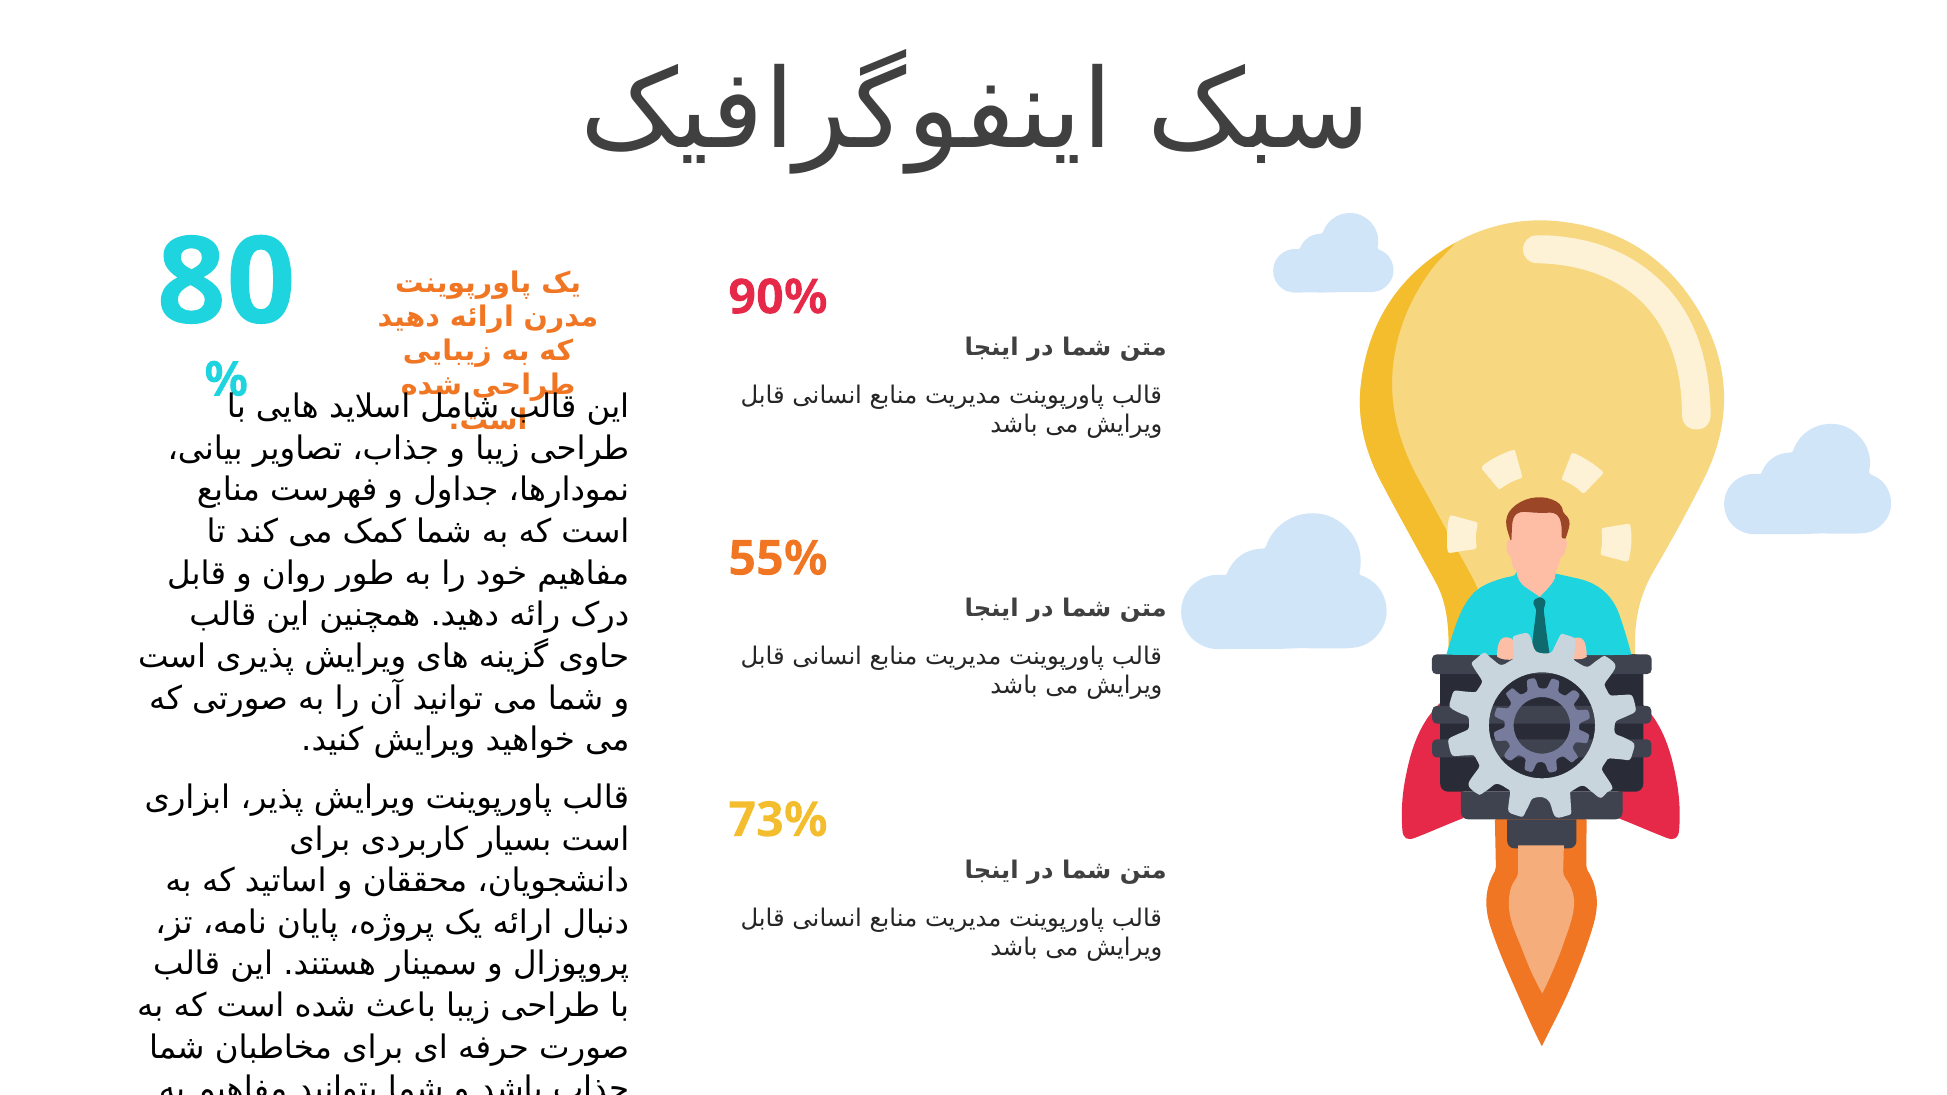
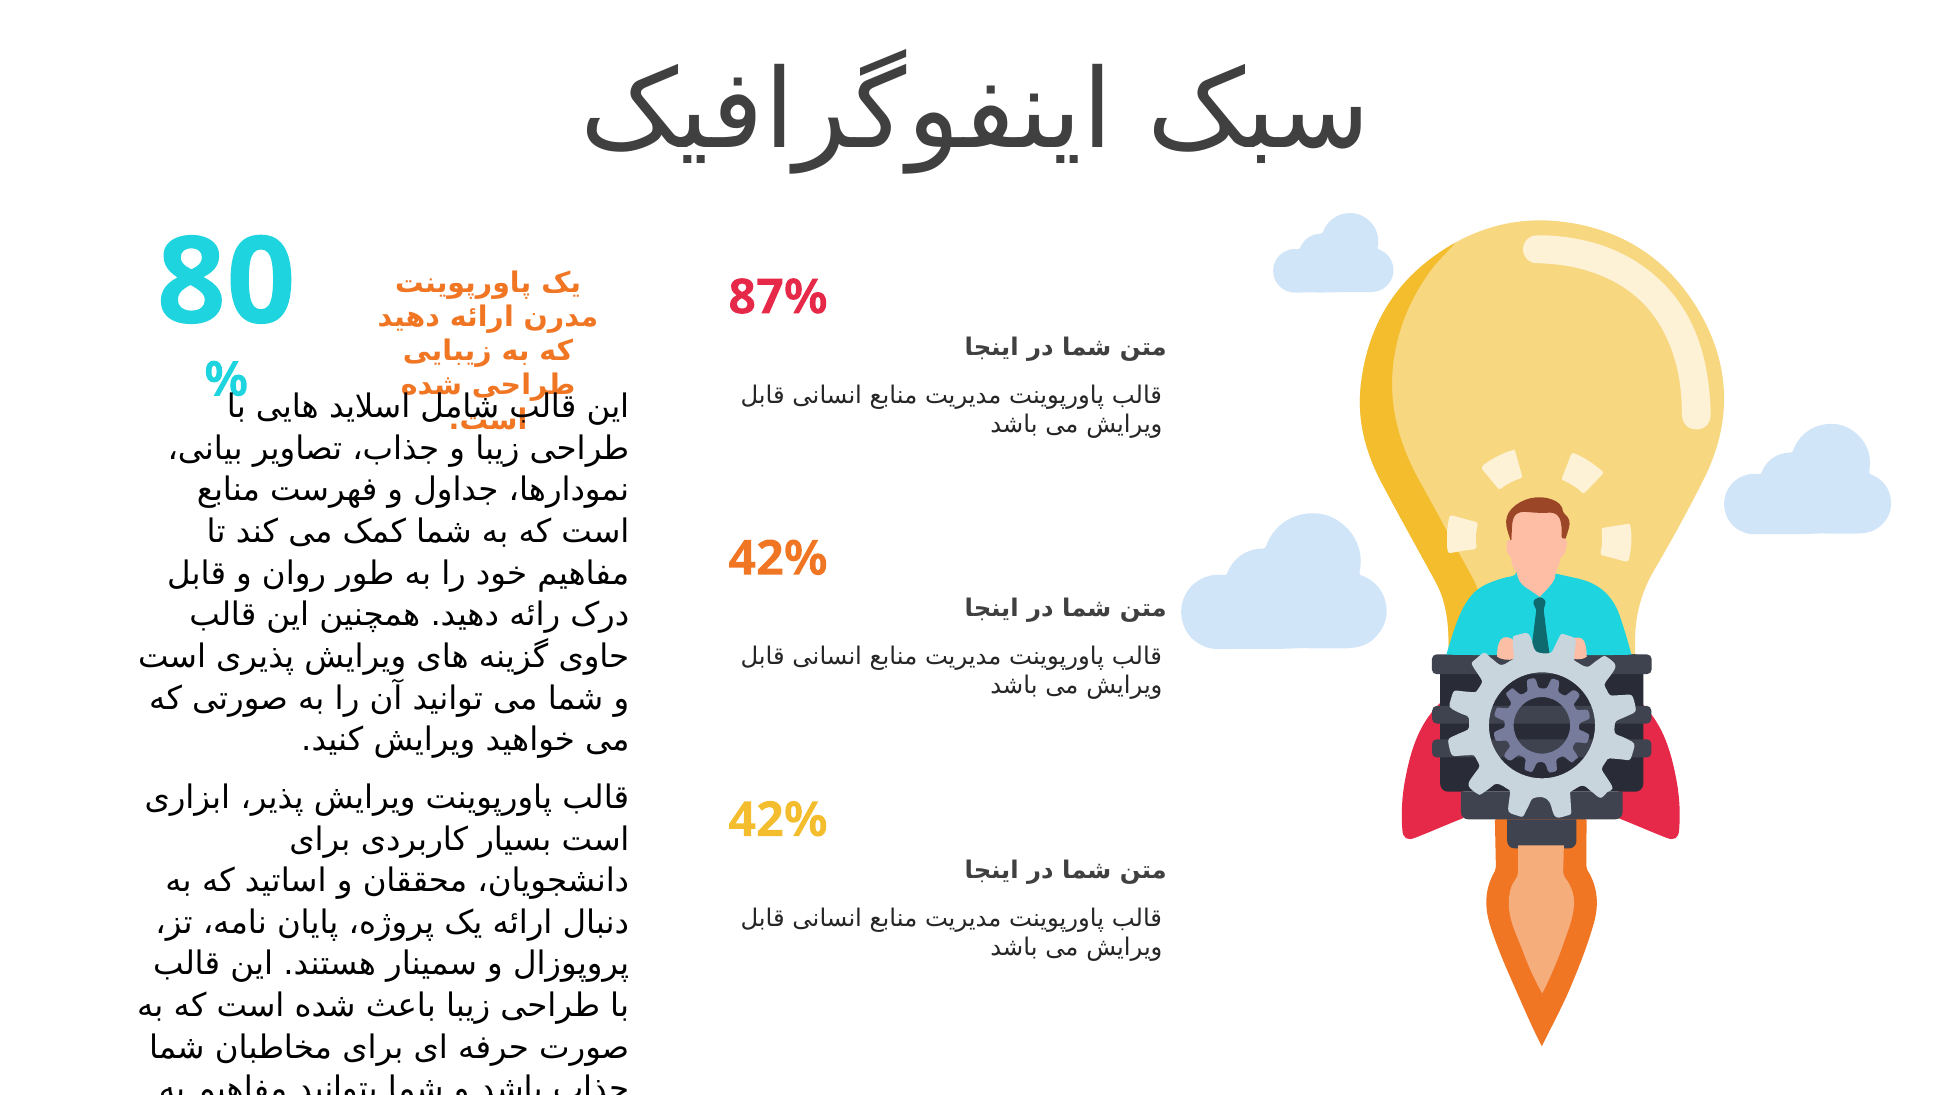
90%: 90% -> 87%
55% at (778, 559): 55% -> 42%
73% at (778, 820): 73% -> 42%
